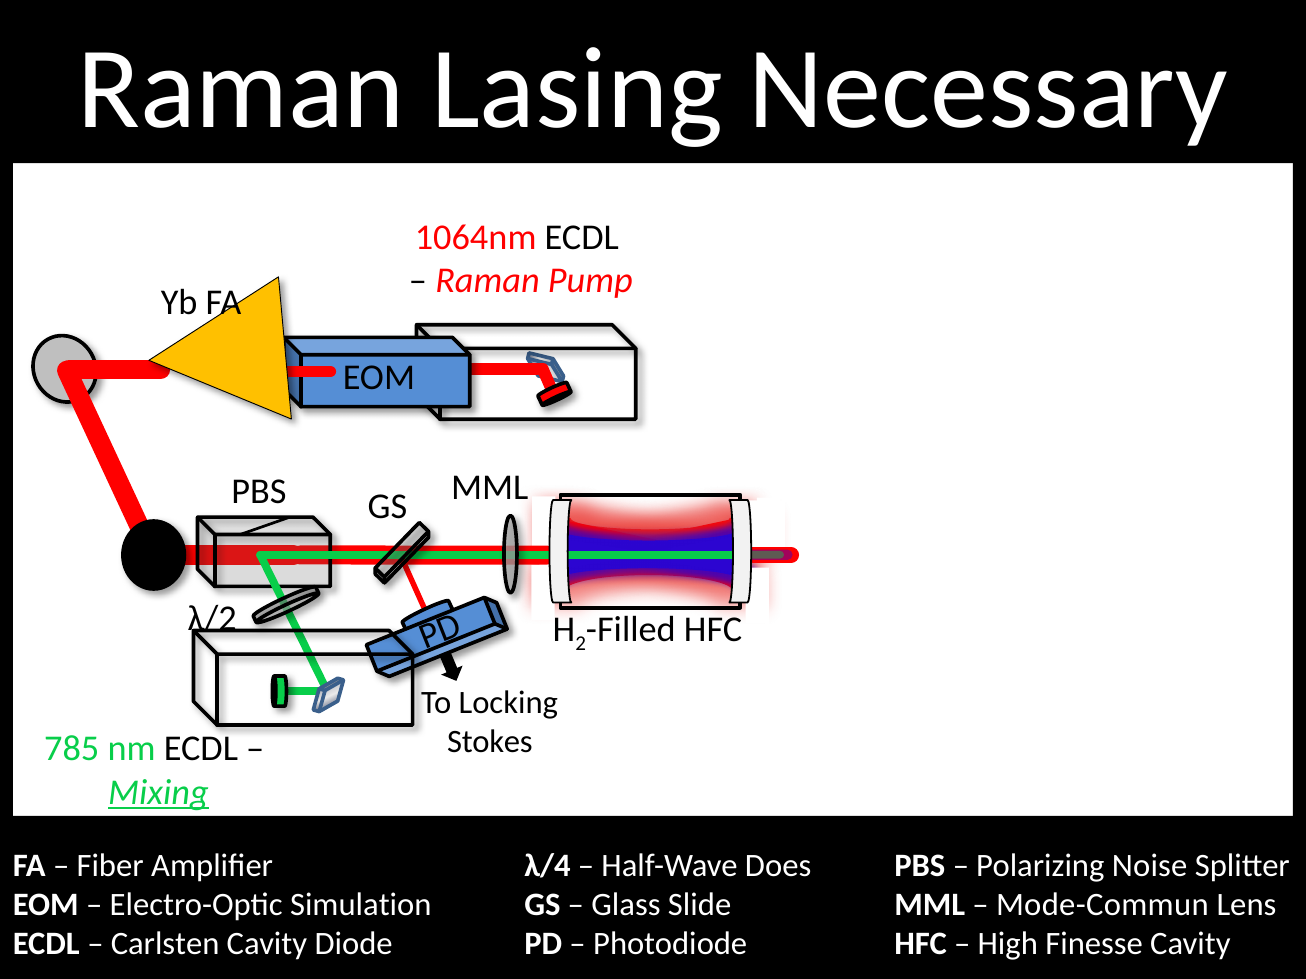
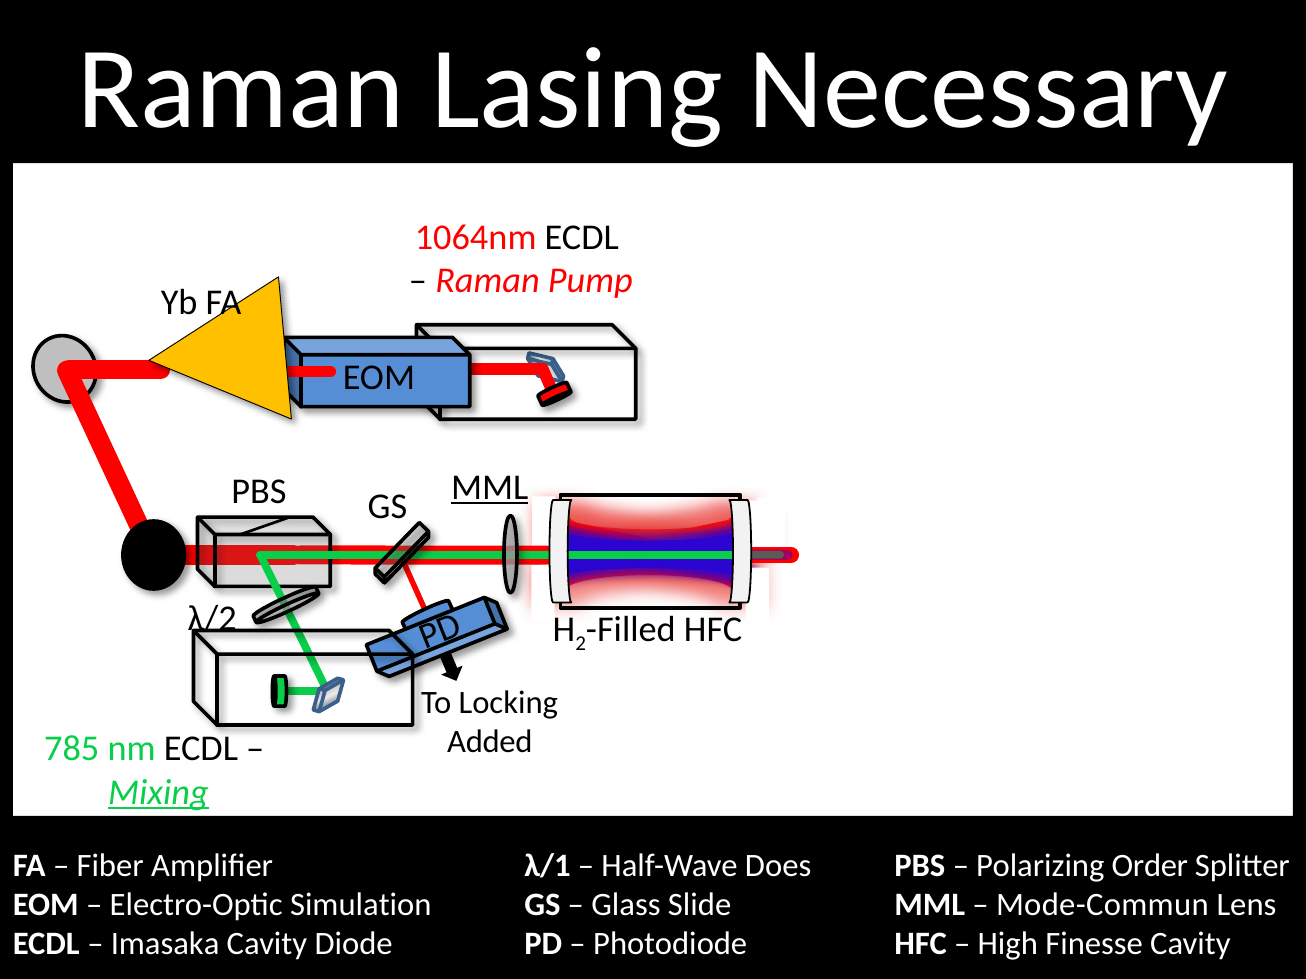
MML at (490, 488) underline: none -> present
Stokes: Stokes -> Added
λ/4: λ/4 -> λ/1
Noise: Noise -> Order
Carlsten: Carlsten -> Imasaka
